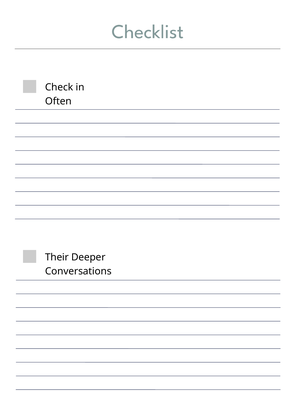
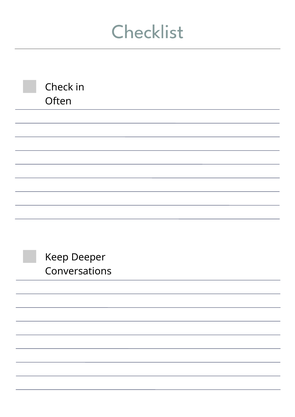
Their: Their -> Keep
